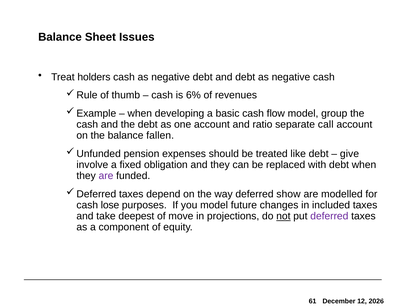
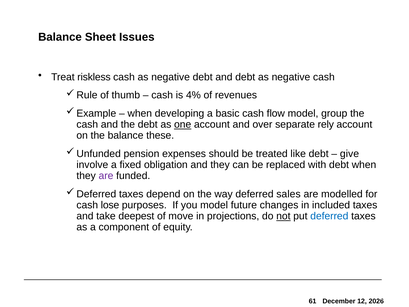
holders: holders -> riskless
6%: 6% -> 4%
one underline: none -> present
ratio: ratio -> over
call: call -> rely
fallen: fallen -> these
show: show -> sales
deferred at (329, 216) colour: purple -> blue
